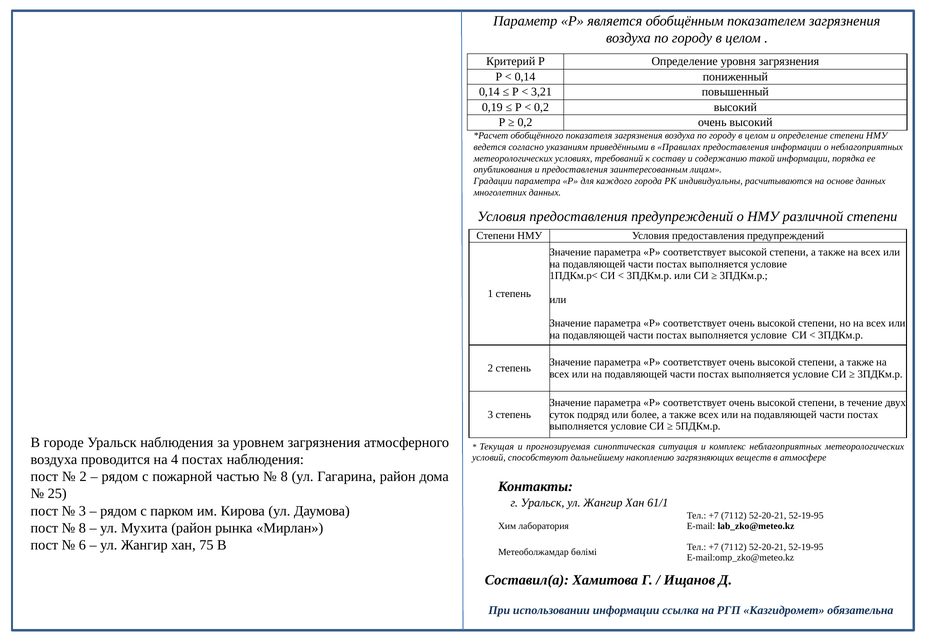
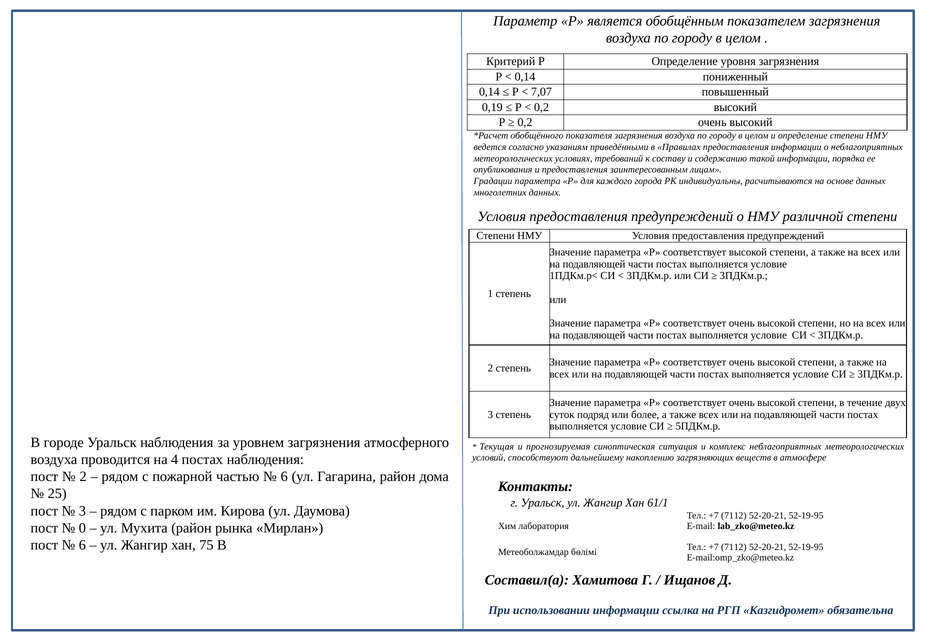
3,21: 3,21 -> 7,07
8 at (284, 477): 8 -> 6
8 at (82, 528): 8 -> 0
